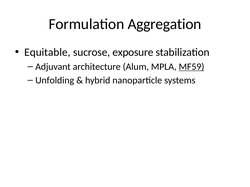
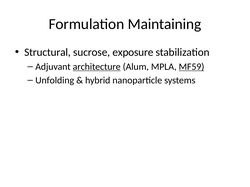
Aggregation: Aggregation -> Maintaining
Equitable: Equitable -> Structural
architecture underline: none -> present
